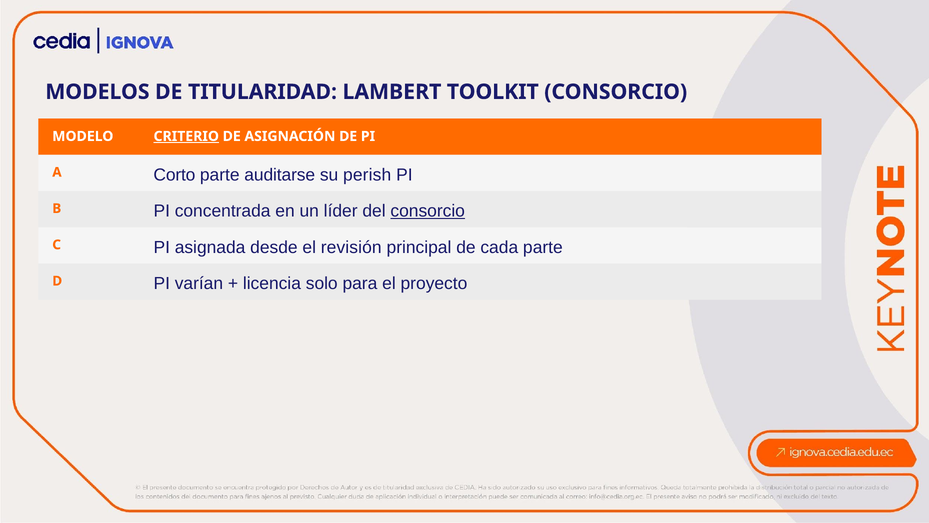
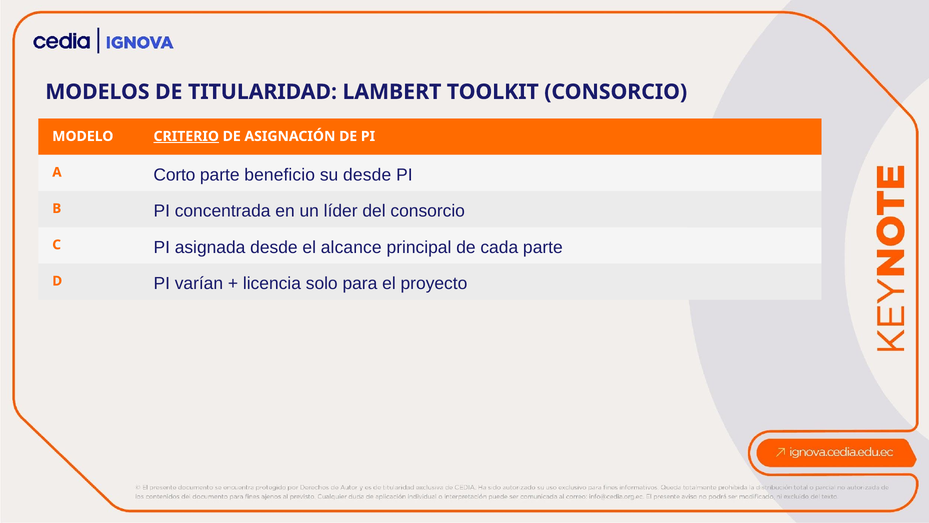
auditarse: auditarse -> beneficio
su perish: perish -> desde
consorcio at (428, 211) underline: present -> none
revisión: revisión -> alcance
